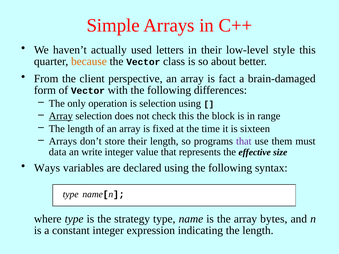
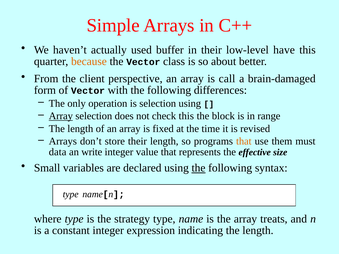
letters: letters -> buffer
style: style -> have
fact: fact -> call
sixteen: sixteen -> revised
that at (244, 141) colour: purple -> orange
Ways: Ways -> Small
the at (198, 168) underline: none -> present
bytes: bytes -> treats
